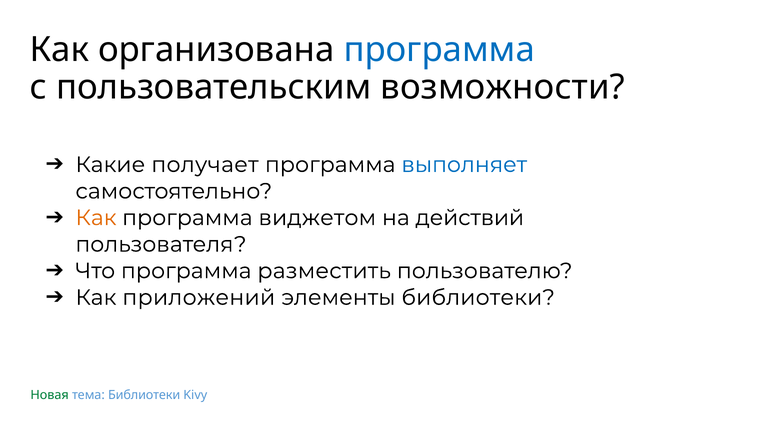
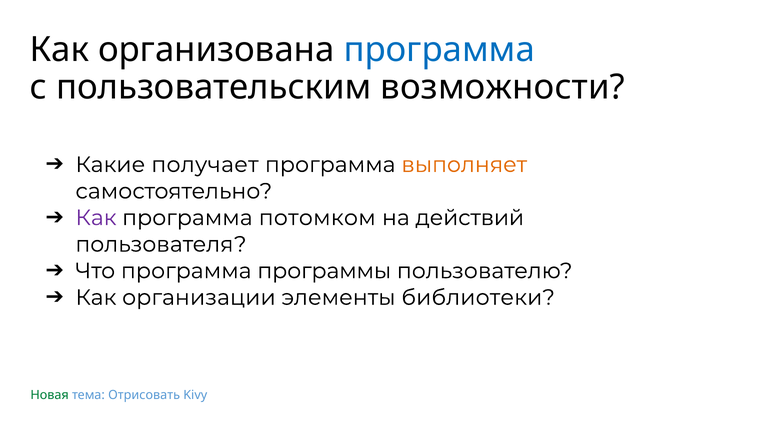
выполняет colour: blue -> orange
Как at (96, 218) colour: orange -> purple
виджетом: виджетом -> потомком
разместить: разместить -> программы
приложений: приложений -> организации
тема Библиотеки: Библиотеки -> Отрисовать
